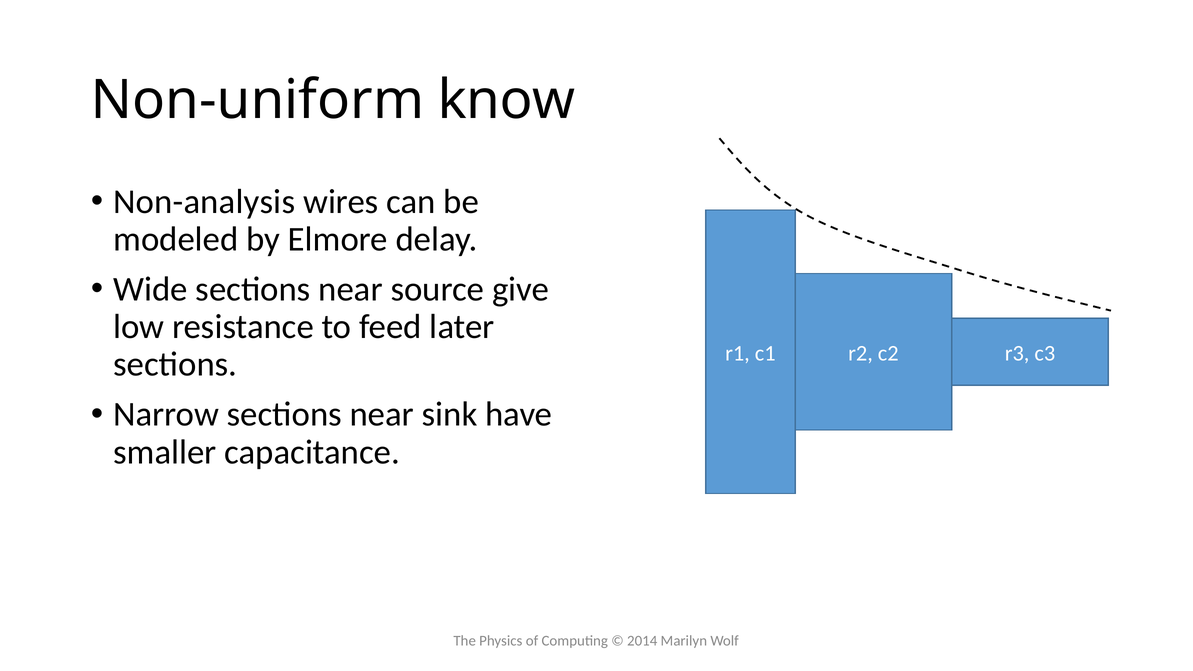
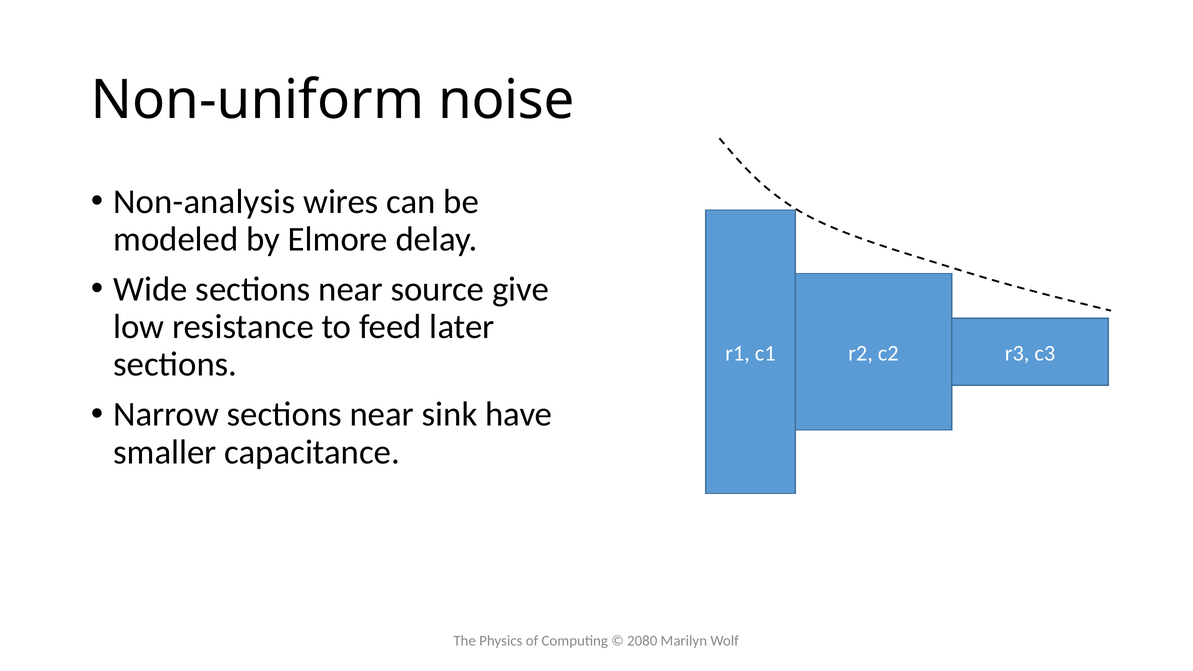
know: know -> noise
2014: 2014 -> 2080
